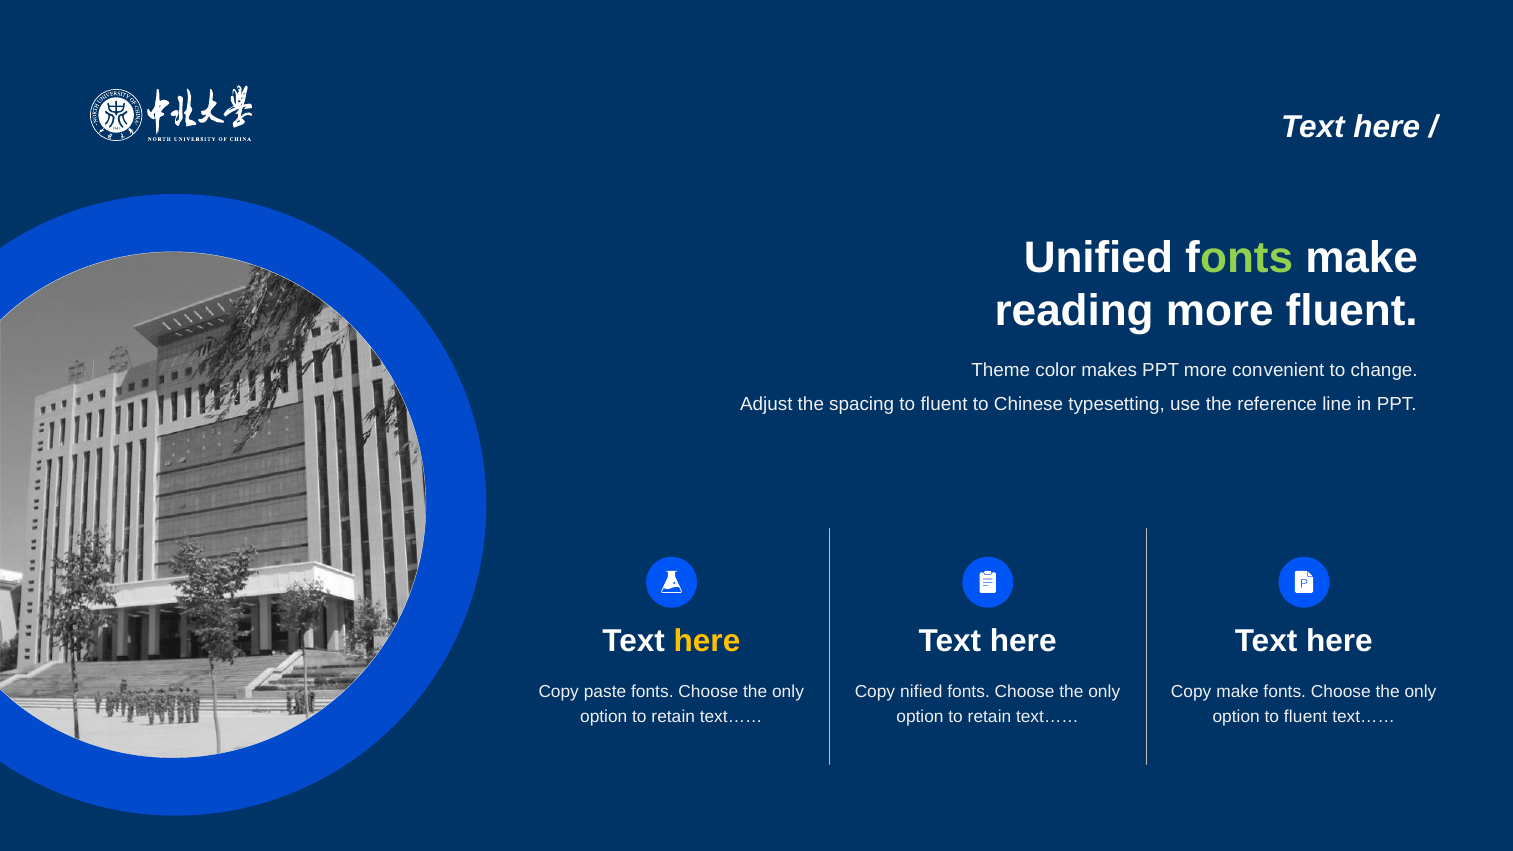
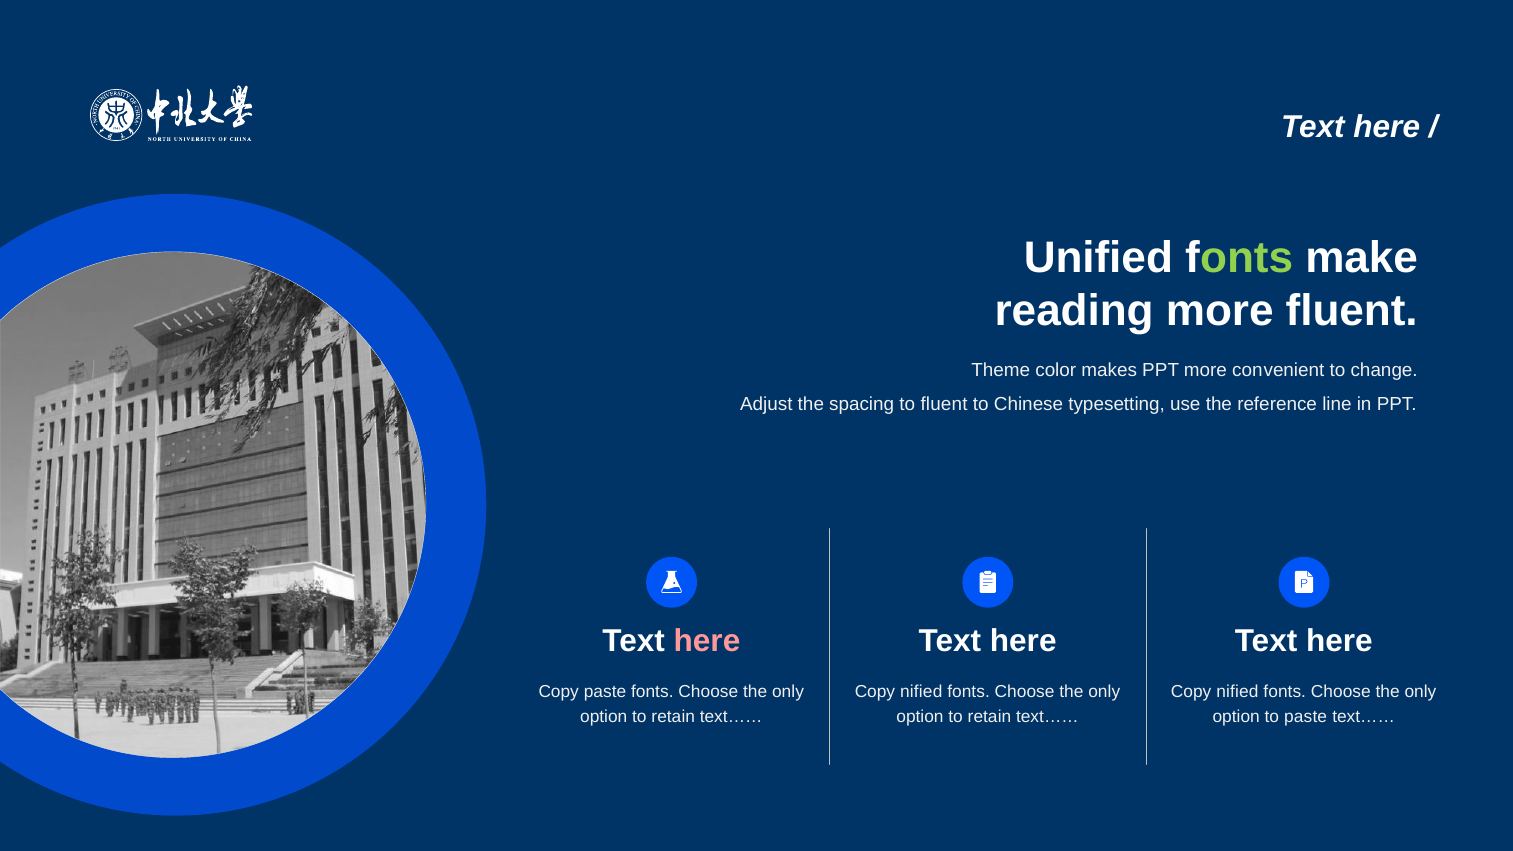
here at (707, 641) colour: yellow -> pink
make at (1238, 692): make -> nified
option to fluent: fluent -> paste
